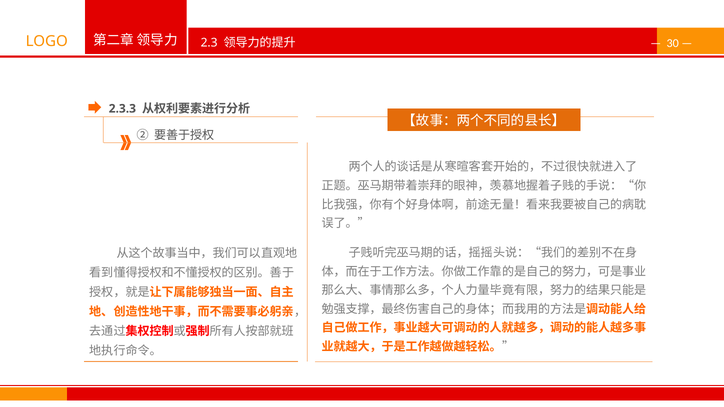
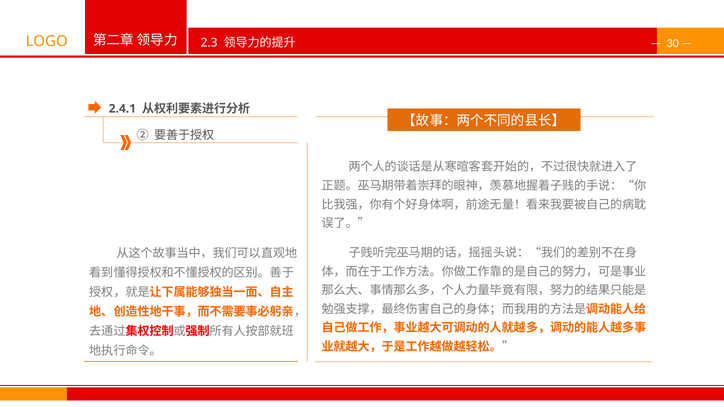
2.3.3: 2.3.3 -> 2.4.1
